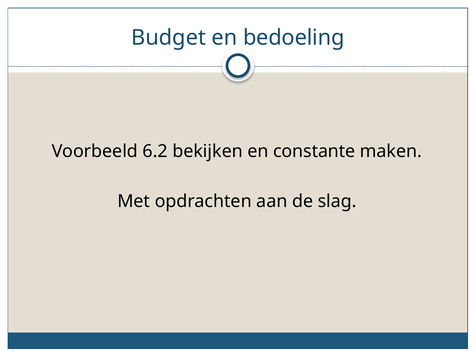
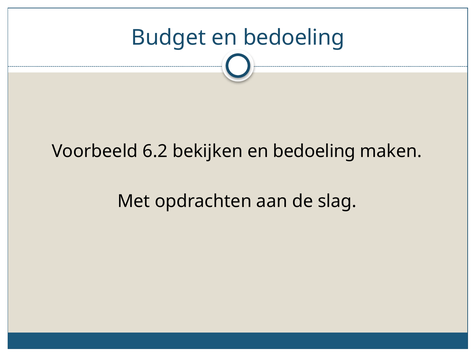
bekijken en constante: constante -> bedoeling
